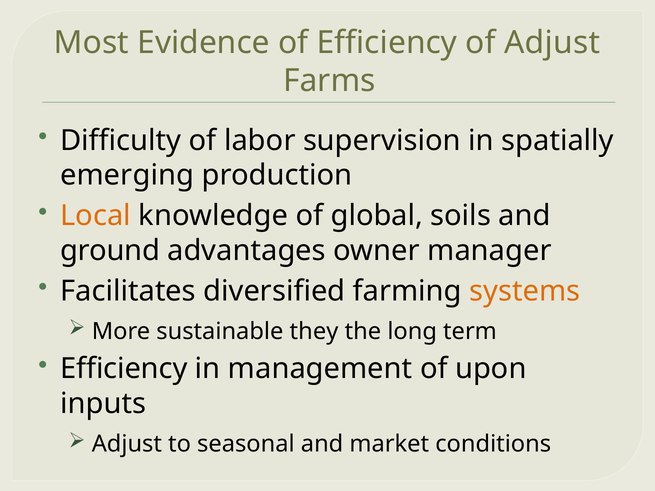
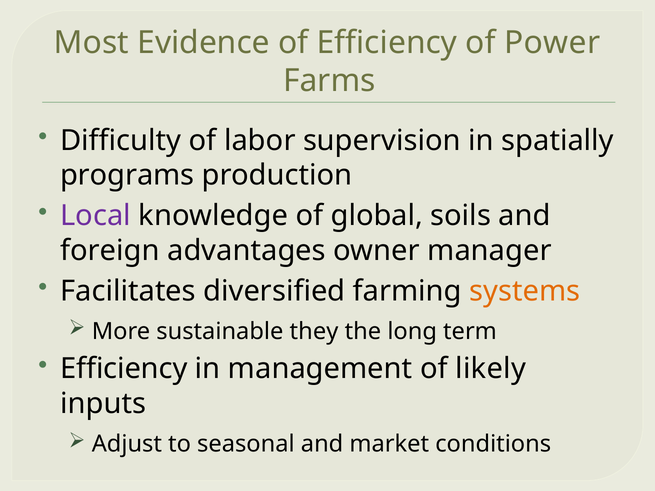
of Adjust: Adjust -> Power
emerging: emerging -> programs
Local colour: orange -> purple
ground: ground -> foreign
upon: upon -> likely
